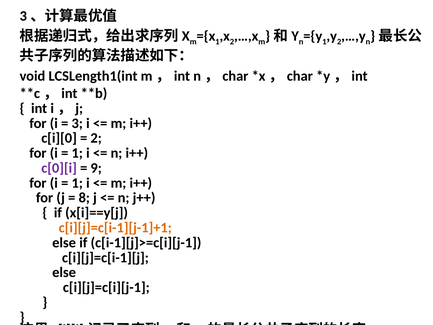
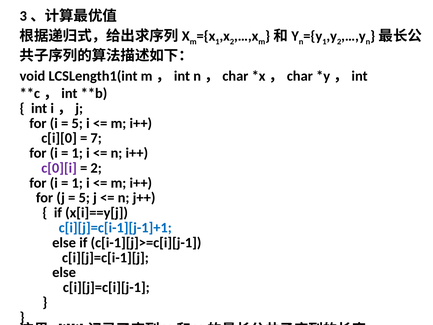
3 at (77, 123): 3 -> 5
2 at (96, 138): 2 -> 7
9 at (96, 168): 9 -> 2
8 at (84, 198): 8 -> 5
c[i][j]=c[i-1][j-1]+1 colour: orange -> blue
